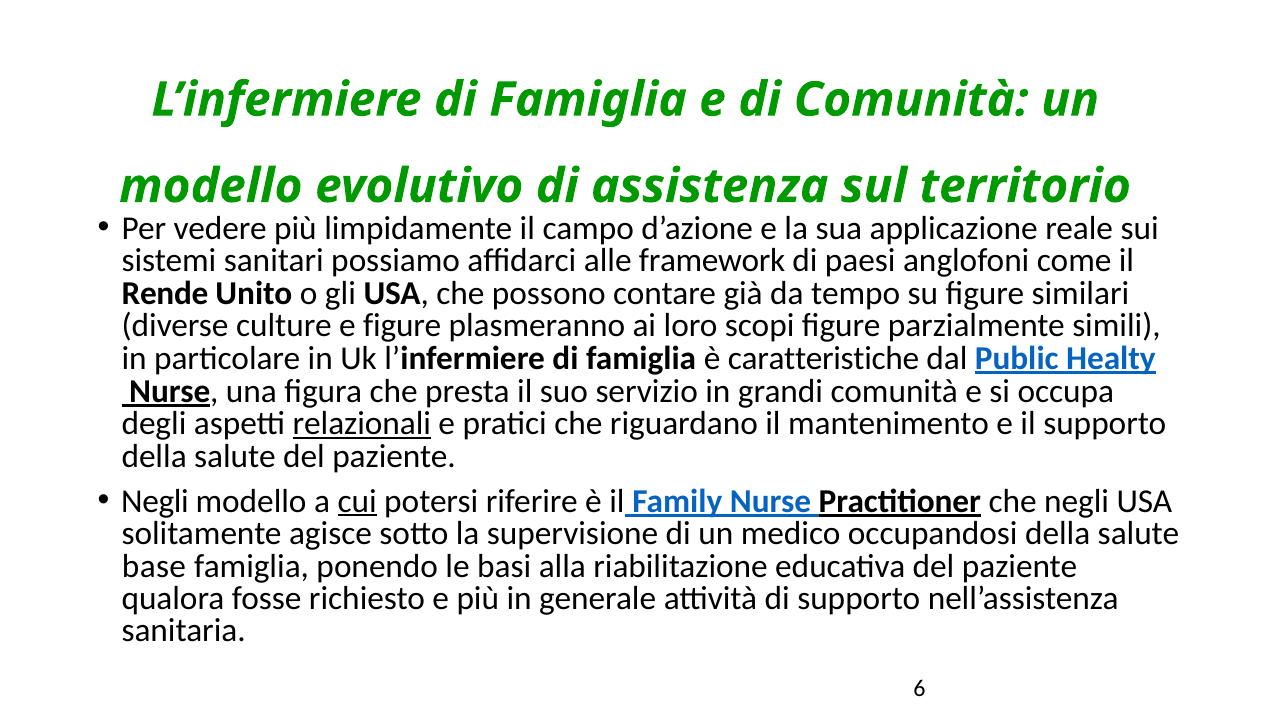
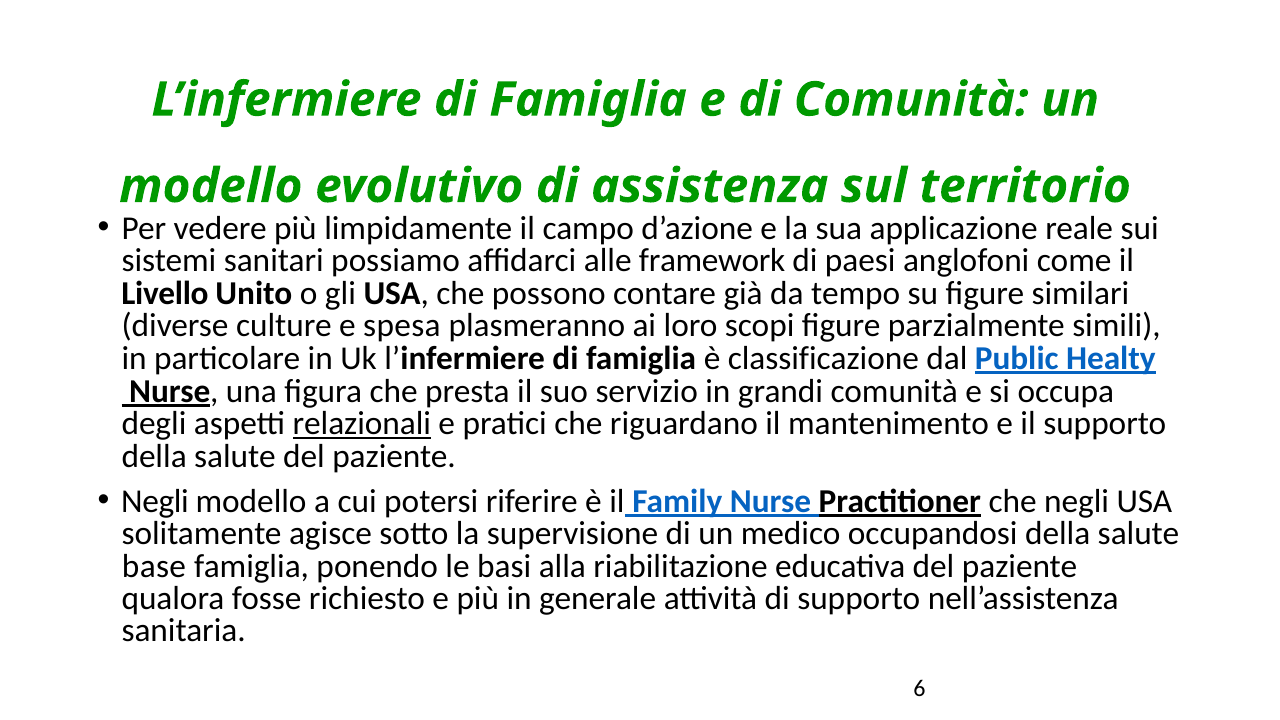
Rende: Rende -> Livello
e figure: figure -> spesa
caratteristiche: caratteristiche -> classificazione
cui underline: present -> none
